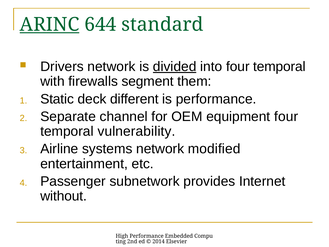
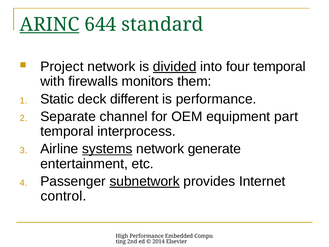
Drivers: Drivers -> Project
segment: segment -> monitors
equipment four: four -> part
vulnerability: vulnerability -> interprocess
systems underline: none -> present
modified: modified -> generate
subnetwork underline: none -> present
without: without -> control
